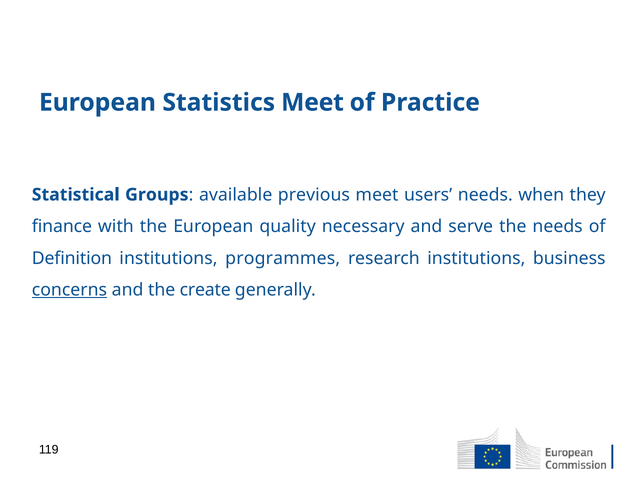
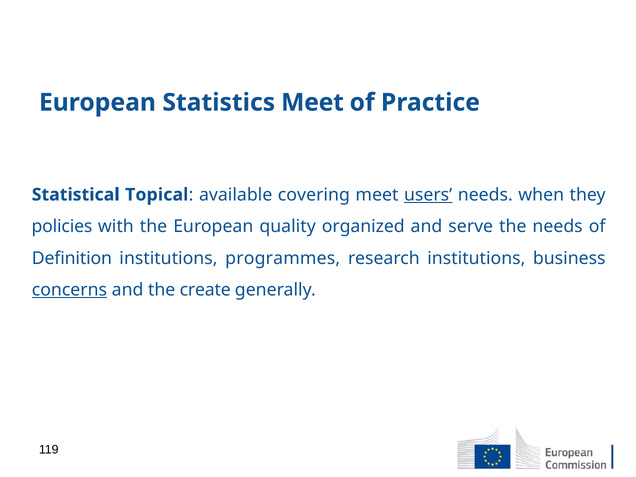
Groups: Groups -> Topical
previous: previous -> covering
users underline: none -> present
finance: finance -> policies
necessary: necessary -> organized
